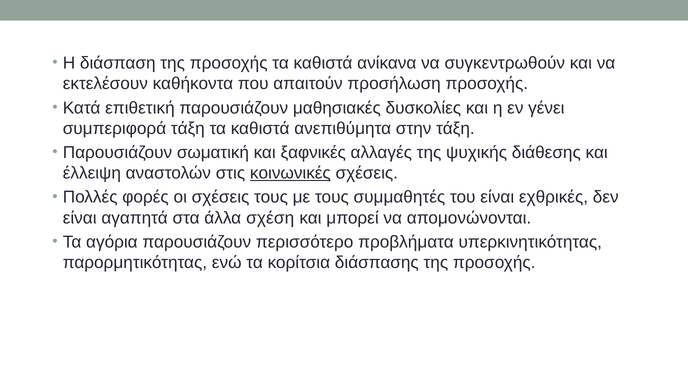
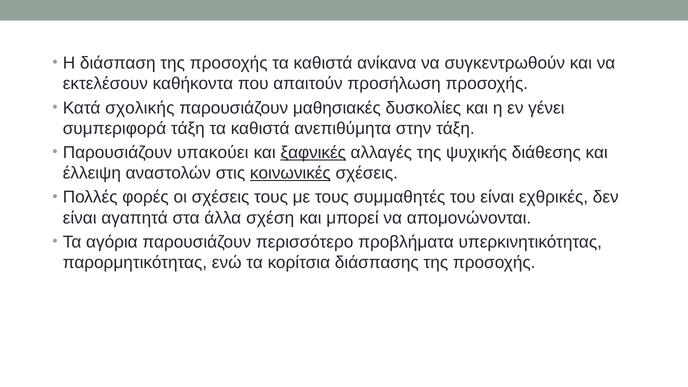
επιθετική: επιθετική -> σχολικής
σωματική: σωματική -> υπακούει
ξαφνικές underline: none -> present
